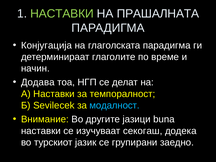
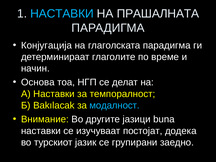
НАСТАВКИ at (62, 14) colour: light green -> light blue
Додава: Додава -> Основа
Sevilecek: Sevilecek -> Bakılacak
секогаш: секогаш -> постојат
